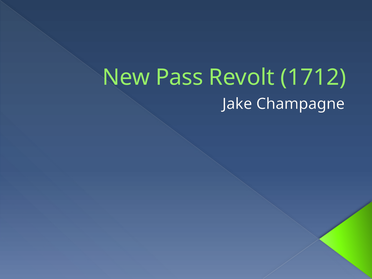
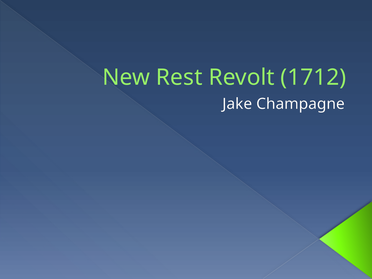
Pass: Pass -> Rest
